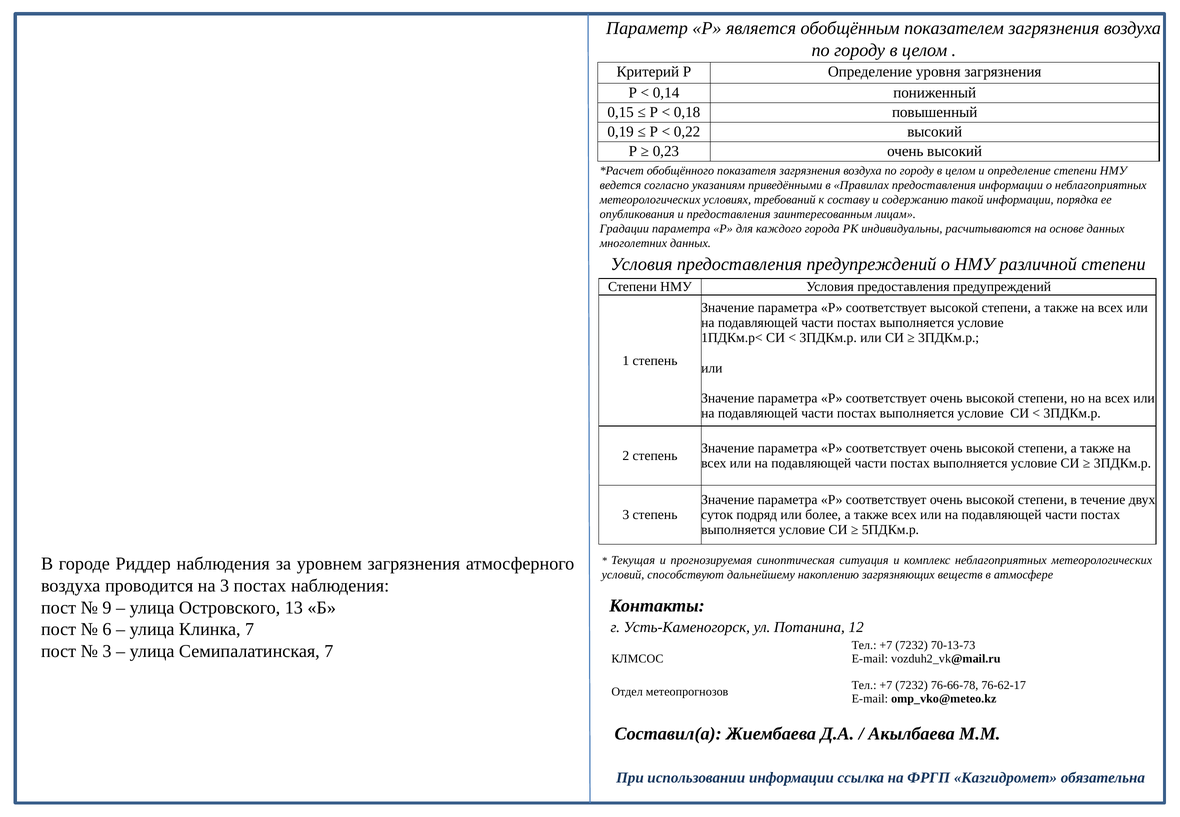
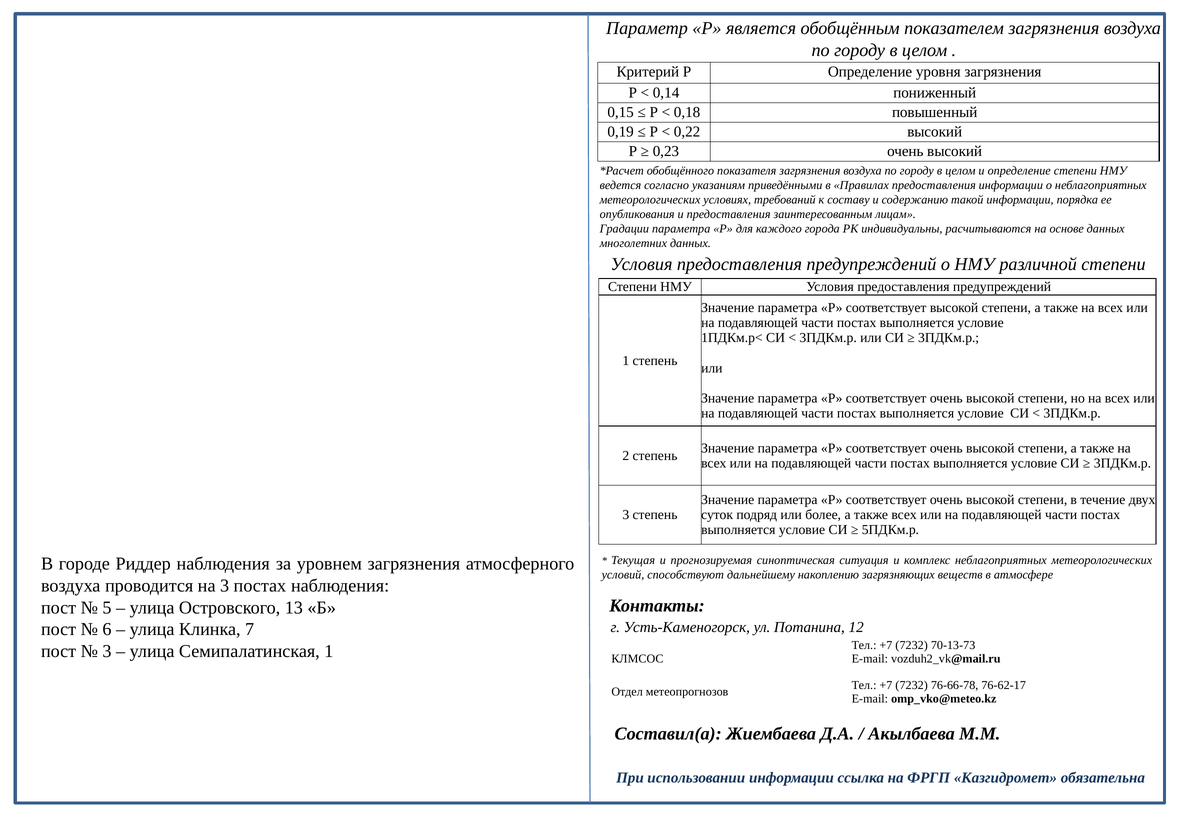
9: 9 -> 5
Семипалатинская 7: 7 -> 1
